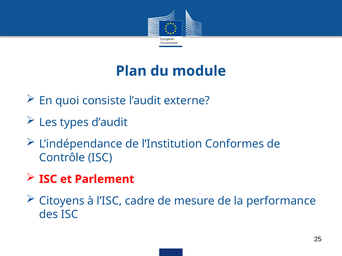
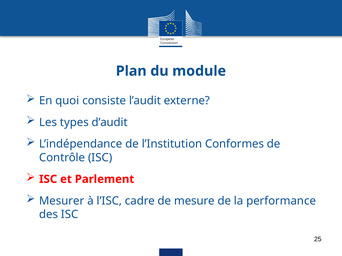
Citoyens: Citoyens -> Mesurer
